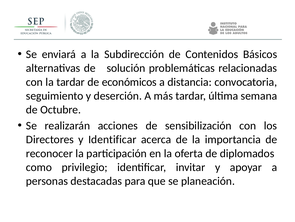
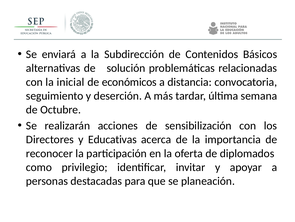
la tardar: tardar -> inicial
y Identificar: Identificar -> Educativas
